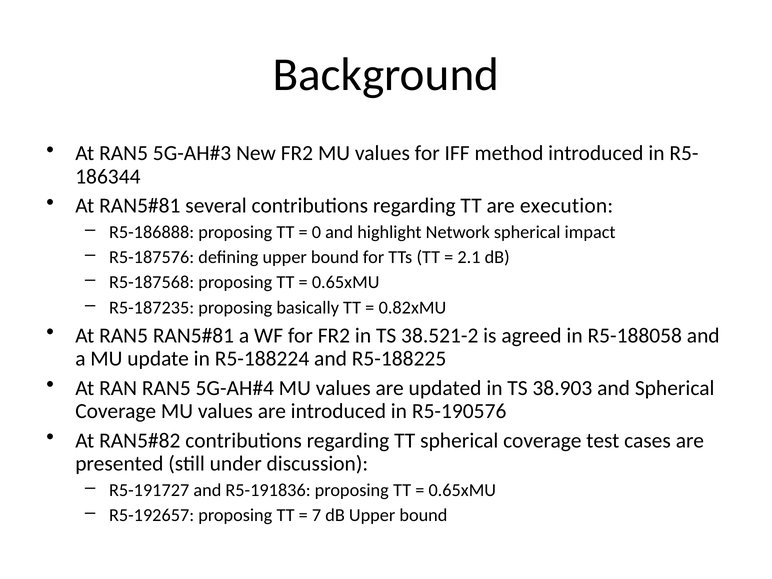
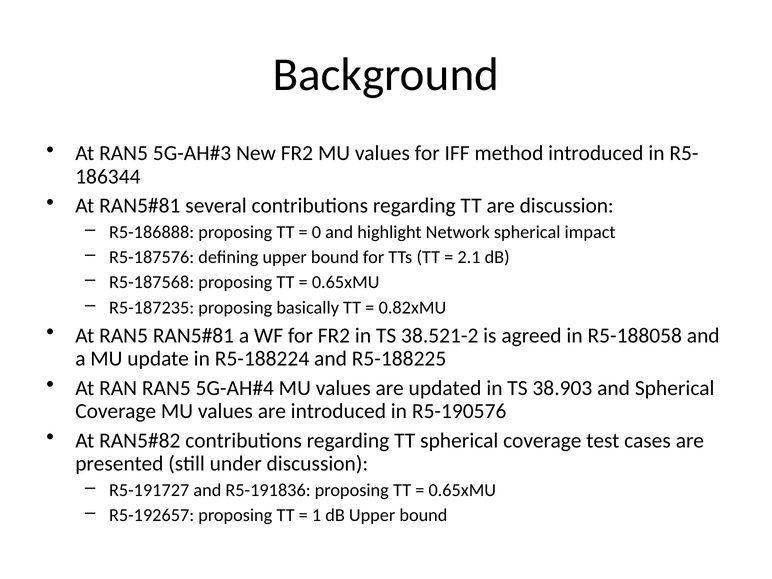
are execution: execution -> discussion
7: 7 -> 1
